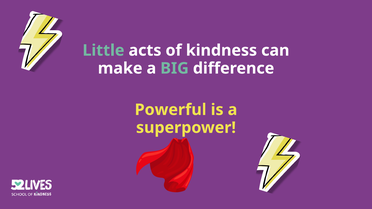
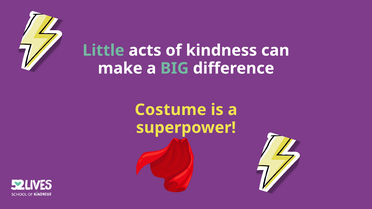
Powerful: Powerful -> Costume
